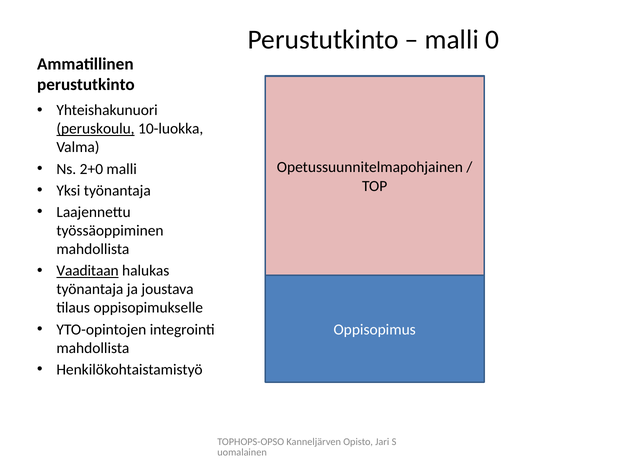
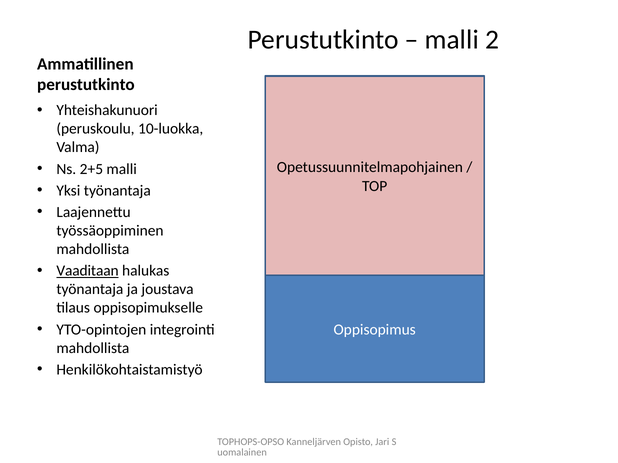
0: 0 -> 2
peruskoulu underline: present -> none
2+0: 2+0 -> 2+5
